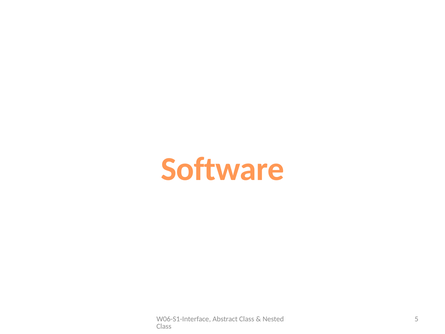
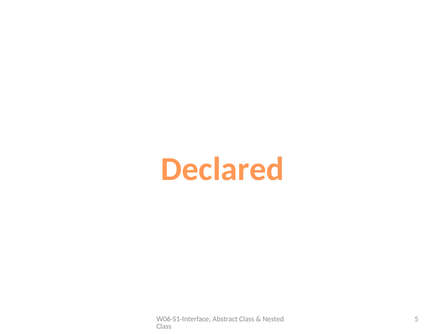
Software: Software -> Declared
